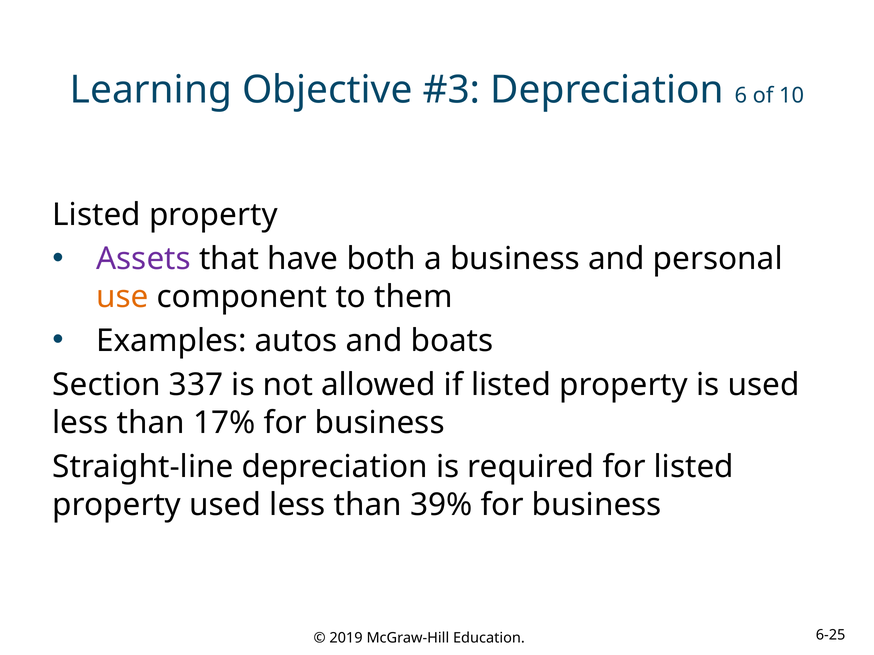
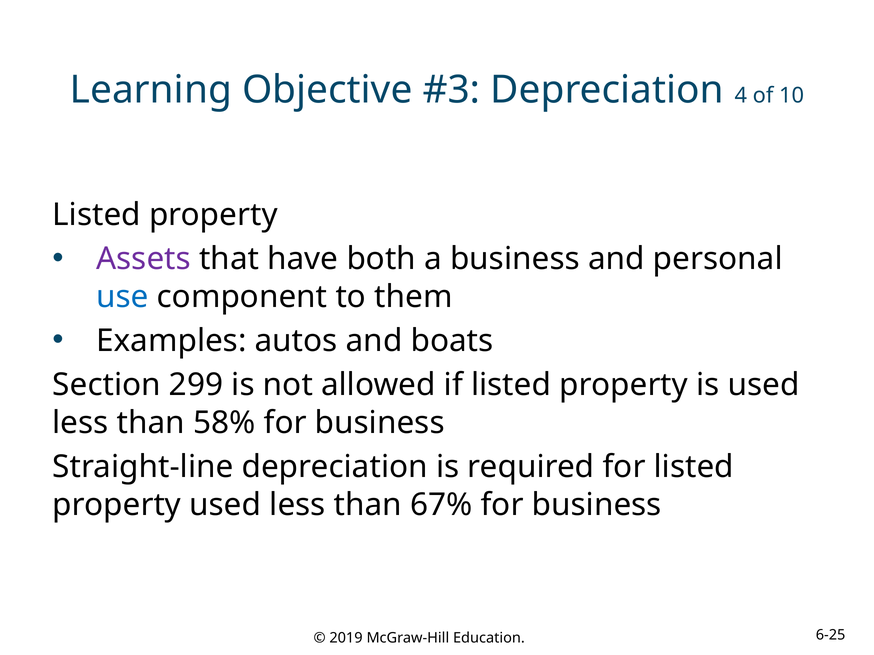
6: 6 -> 4
use colour: orange -> blue
337: 337 -> 299
17%: 17% -> 58%
39%: 39% -> 67%
